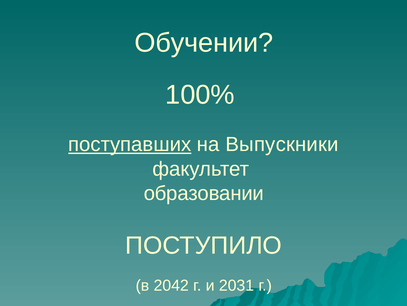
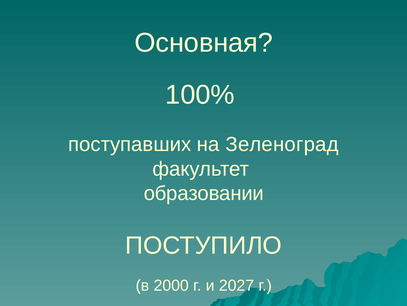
Обучении: Обучении -> Основная
поступавших underline: present -> none
Выпускники: Выпускники -> Зеленоград
2042: 2042 -> 2000
2031: 2031 -> 2027
